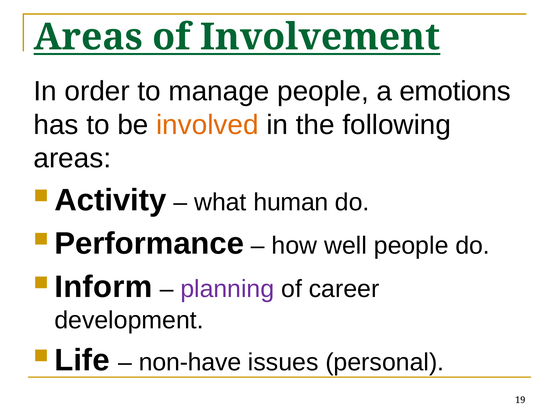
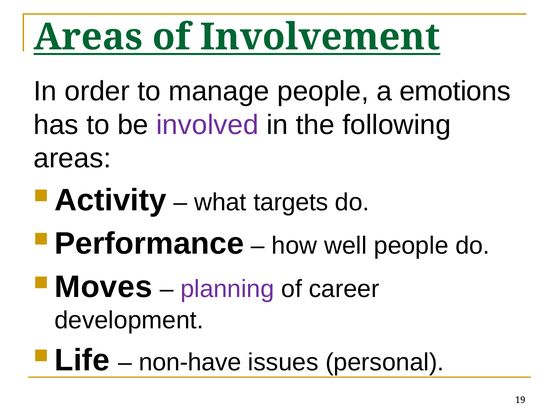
involved colour: orange -> purple
human: human -> targets
Inform: Inform -> Moves
